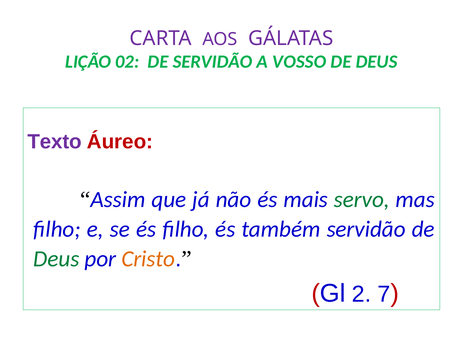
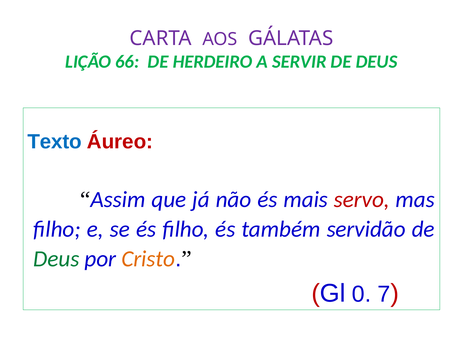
02: 02 -> 66
DE SERVIDÃO: SERVIDÃO -> HERDEIRO
VOSSO: VOSSO -> SERVIR
Texto colour: purple -> blue
servo colour: green -> red
2: 2 -> 0
